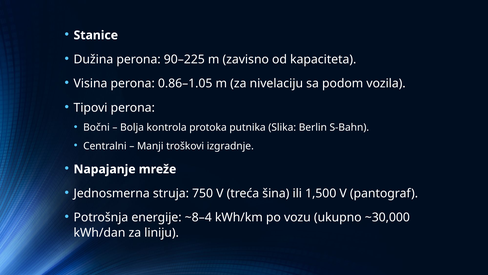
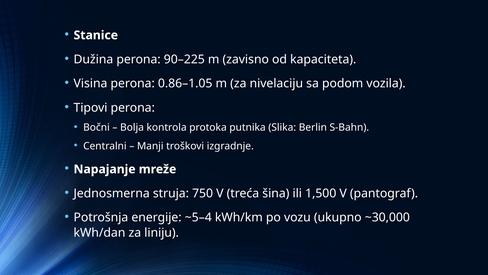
~8–4: ~8–4 -> ~5–4
